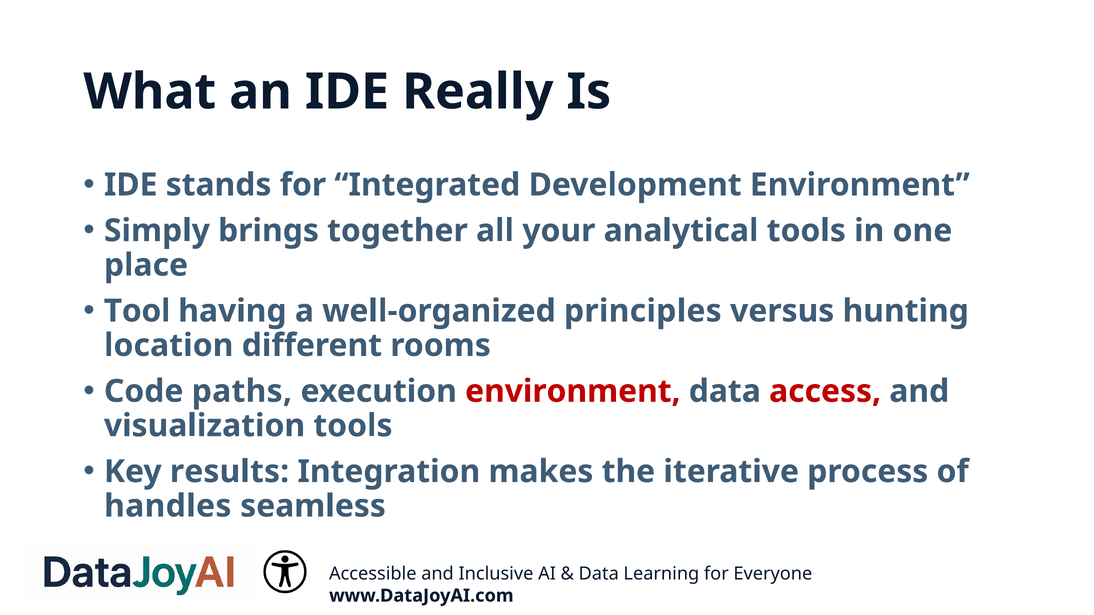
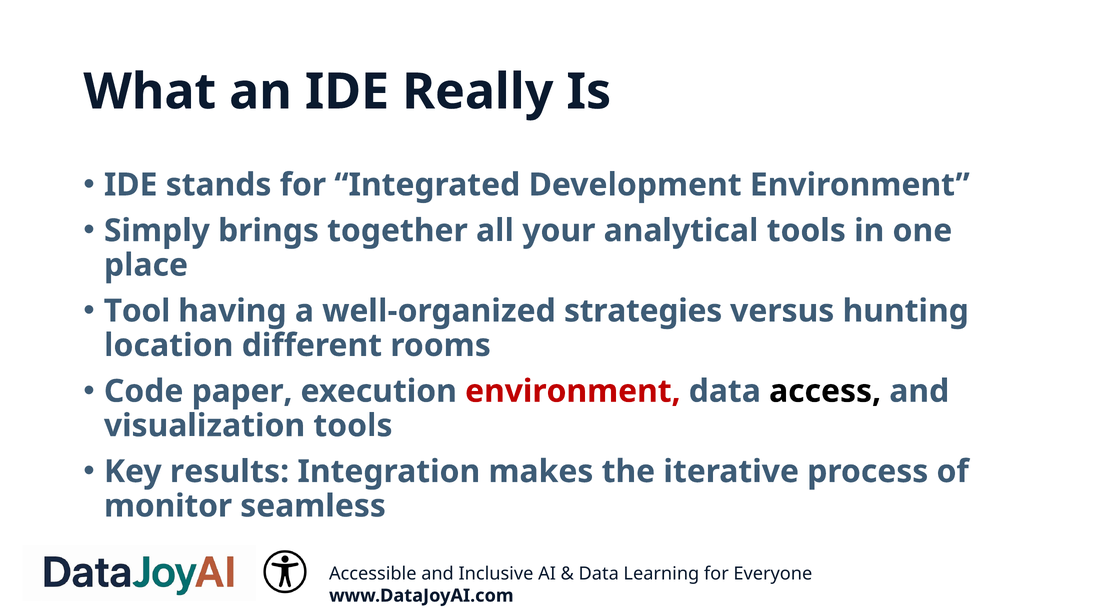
principles: principles -> strategies
paths: paths -> paper
access colour: red -> black
handles: handles -> monitor
